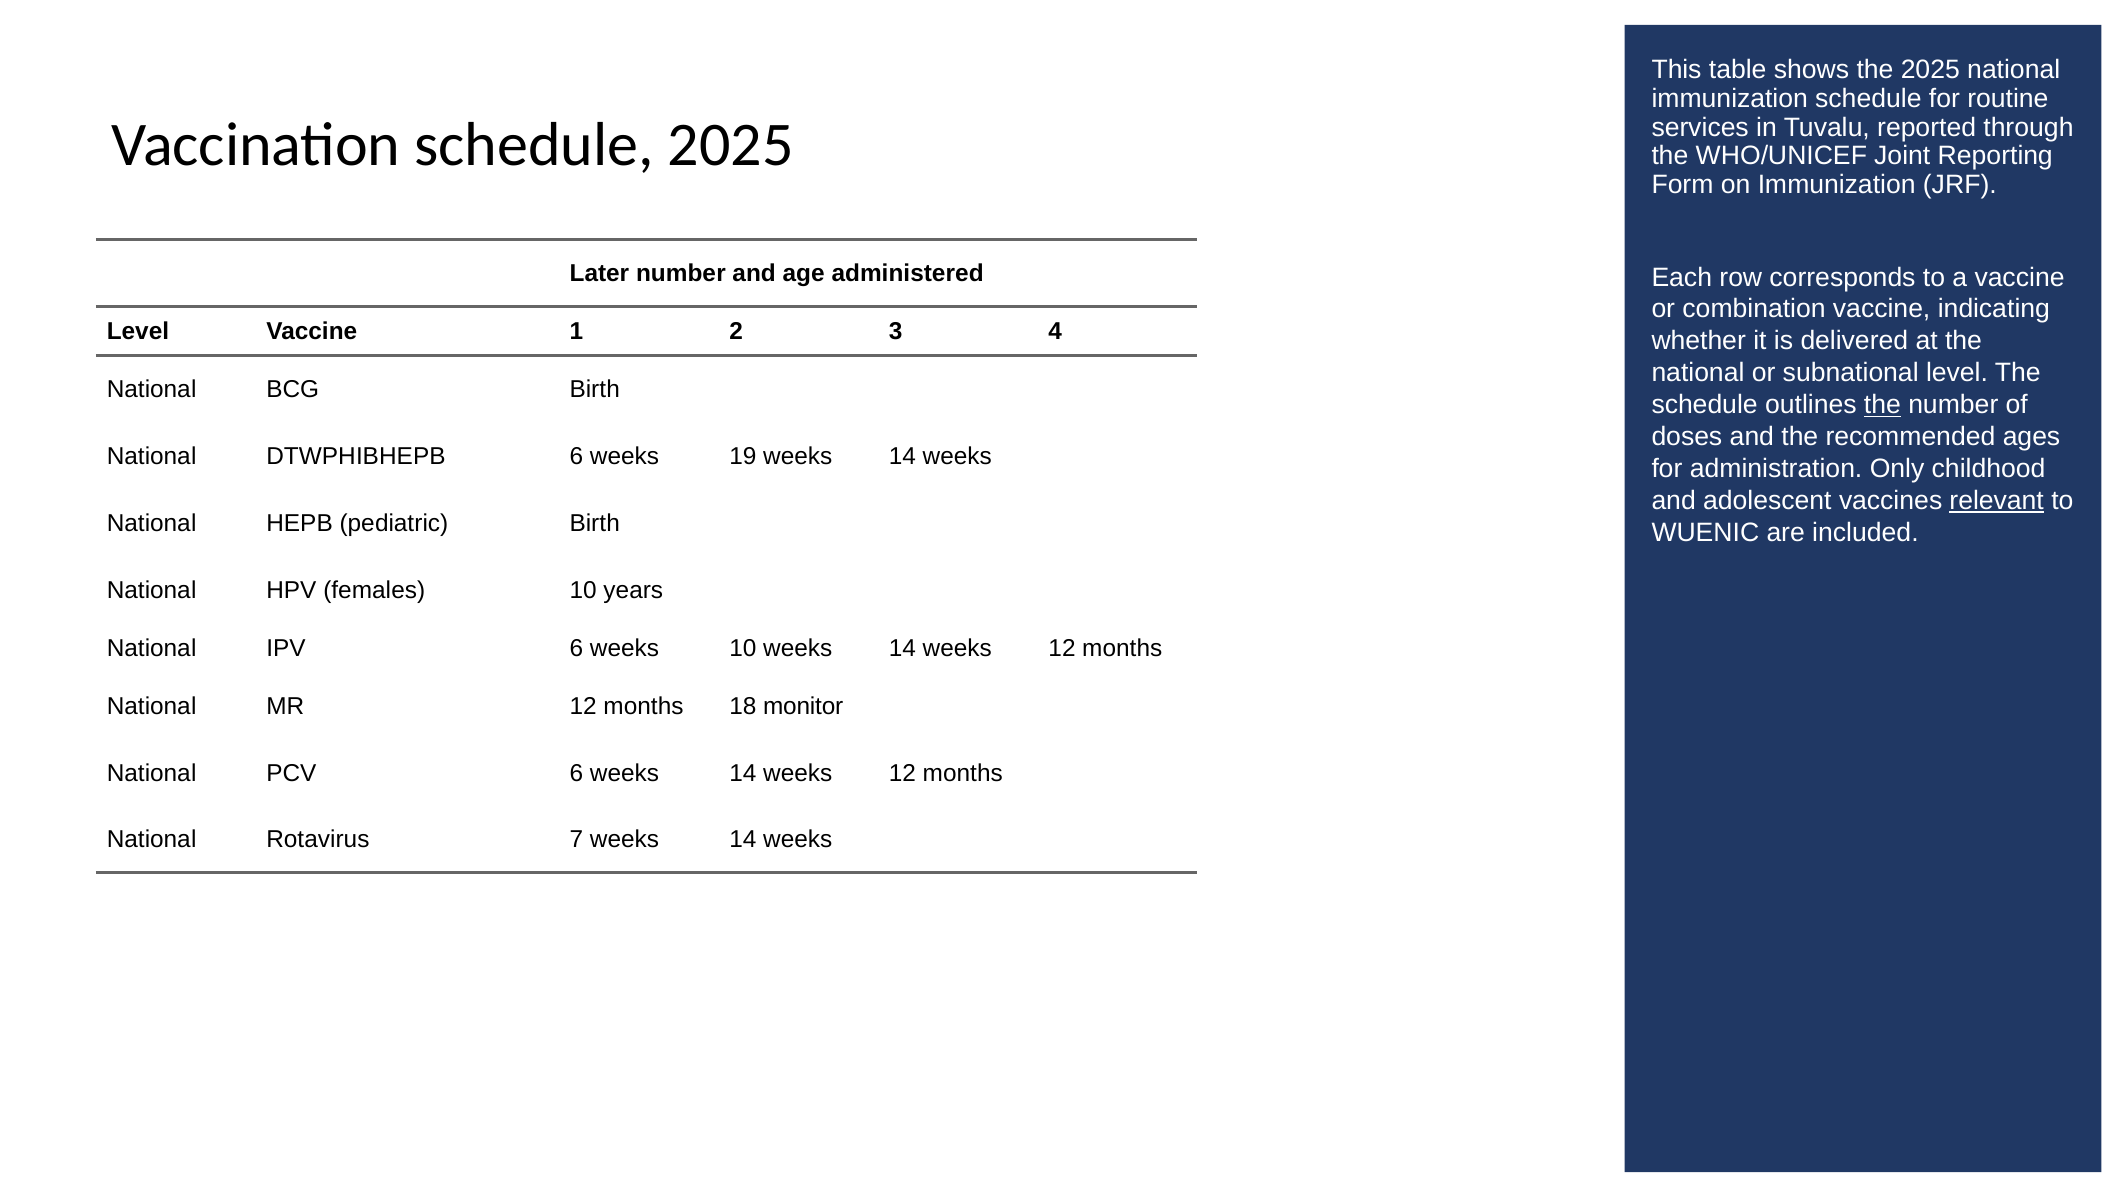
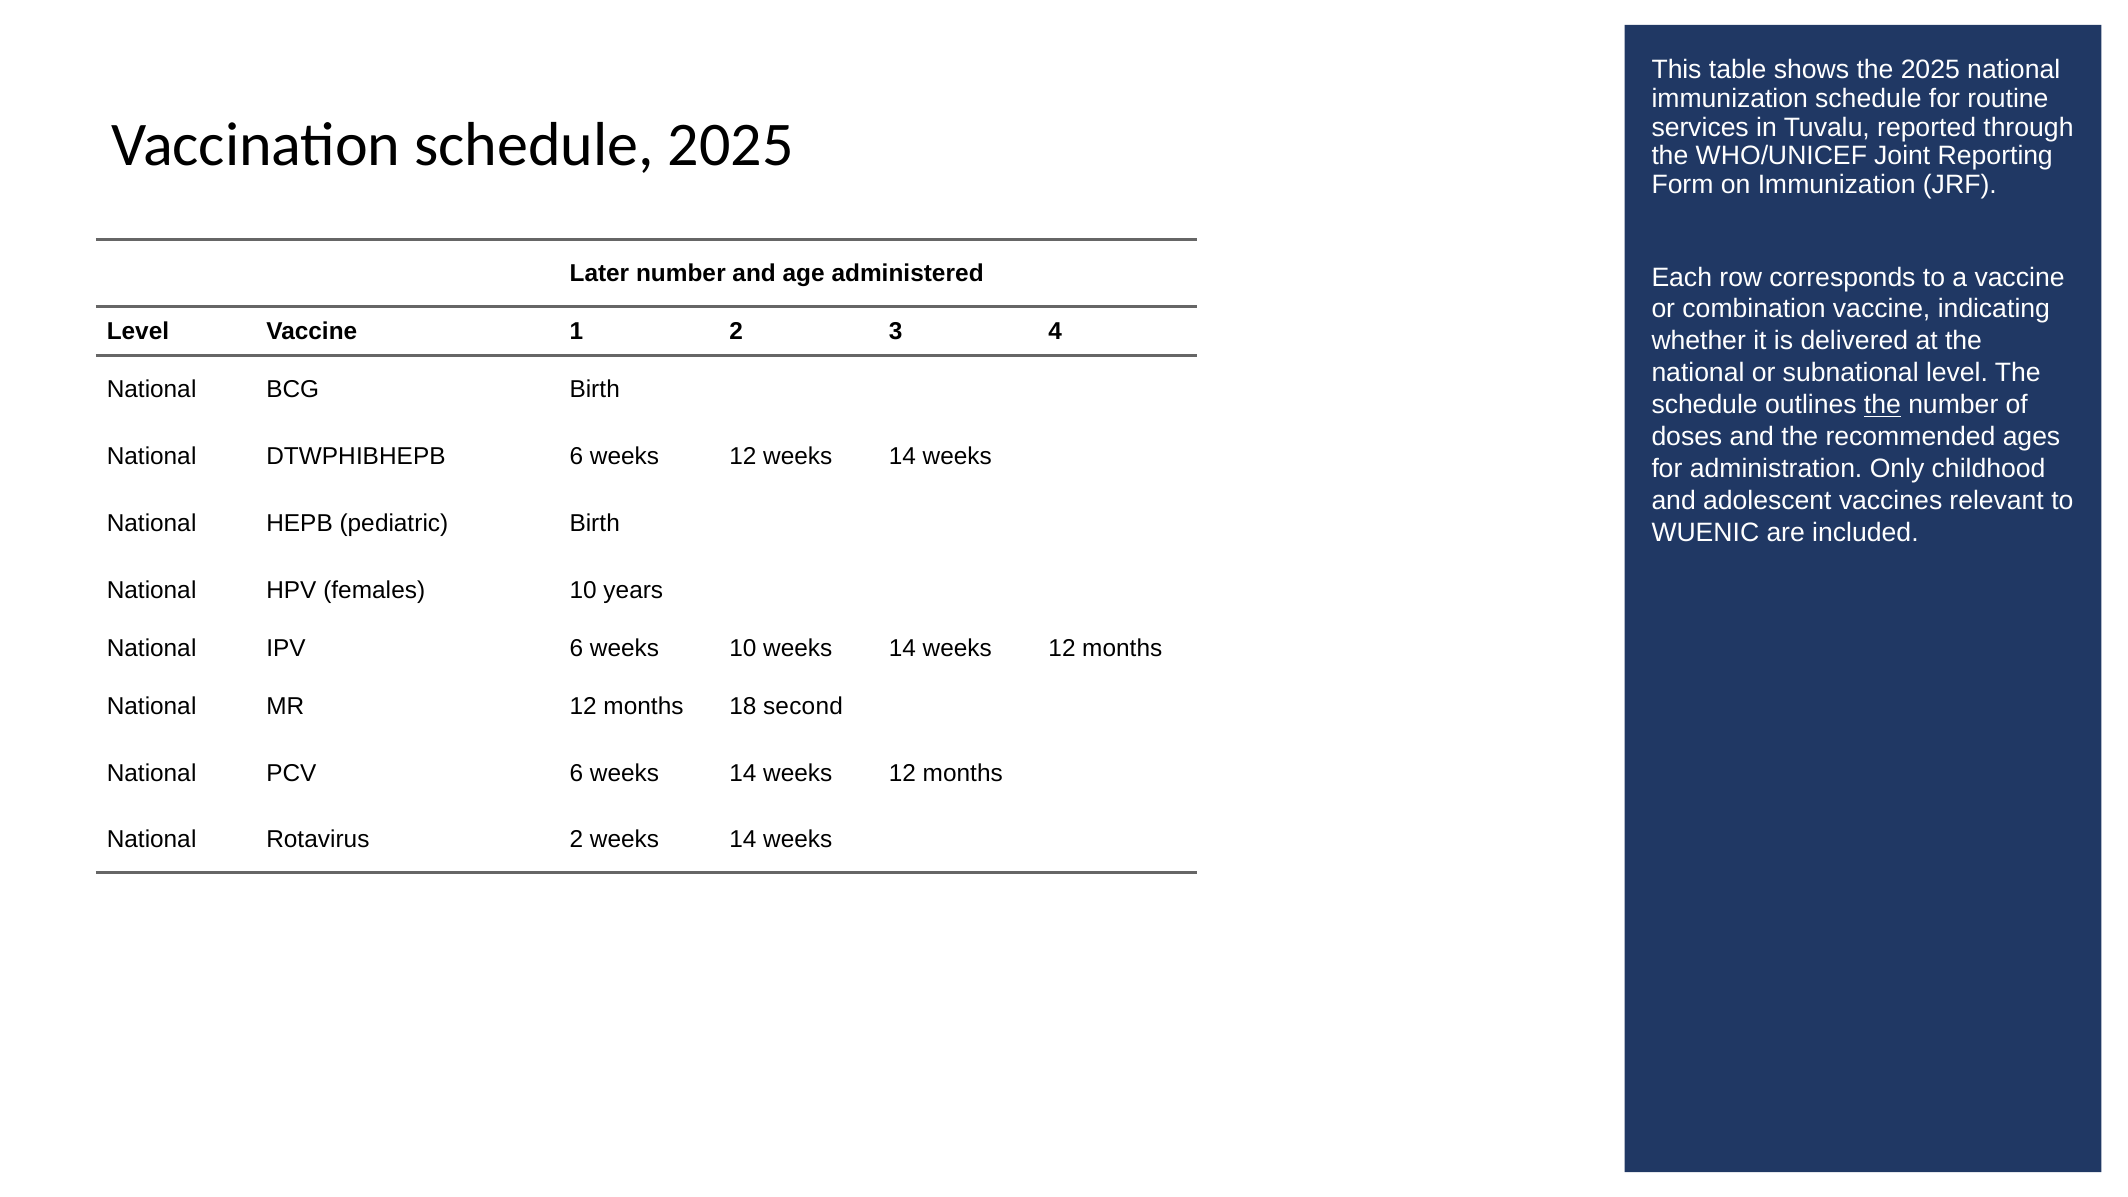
6 weeks 19: 19 -> 12
relevant underline: present -> none
monitor: monitor -> second
Rotavirus 7: 7 -> 2
